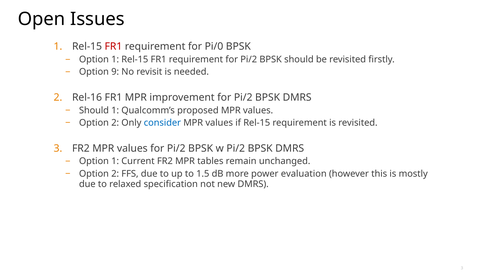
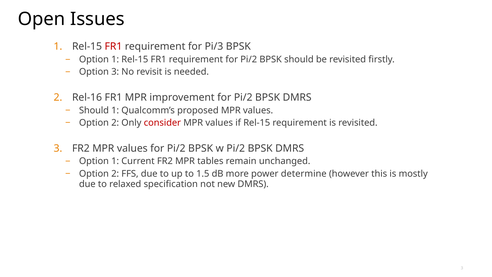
Pi/0: Pi/0 -> Pi/3
Option 9: 9 -> 3
consider colour: blue -> red
evaluation: evaluation -> determine
